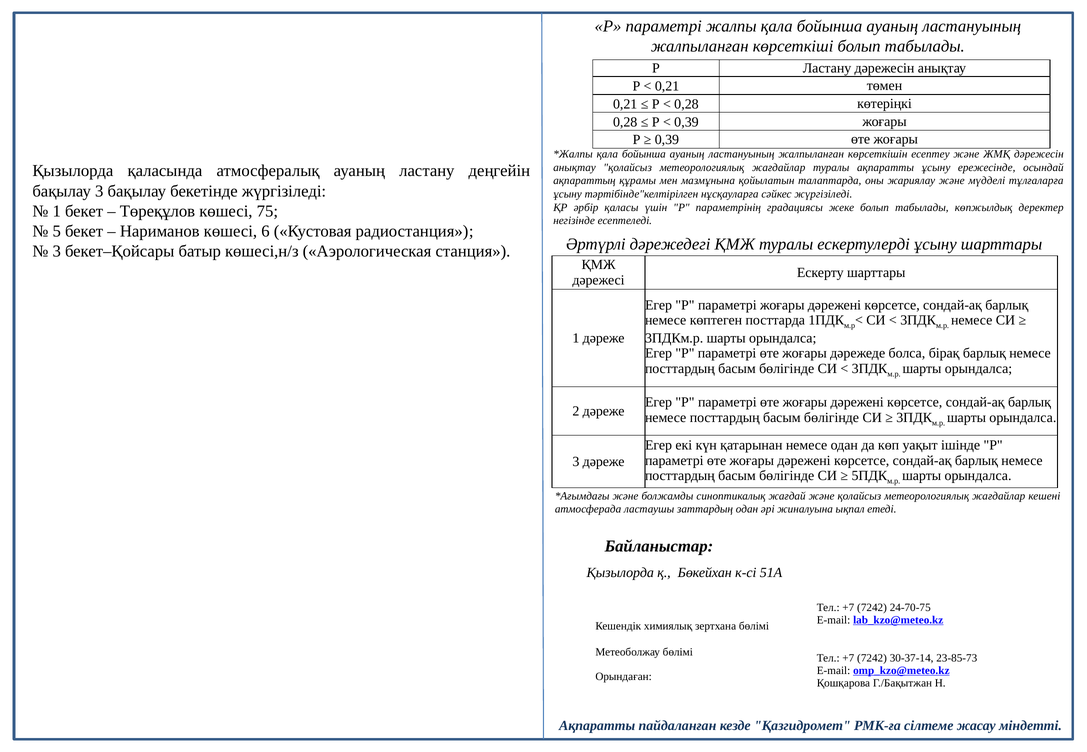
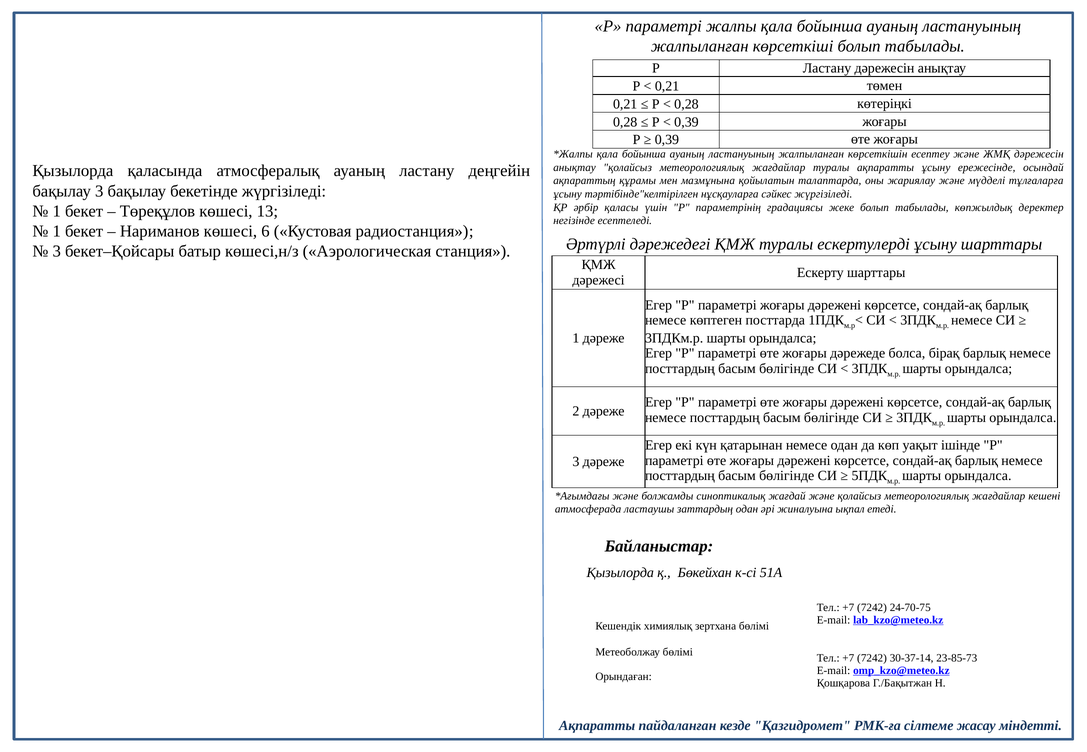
75: 75 -> 13
5 at (57, 231): 5 -> 1
